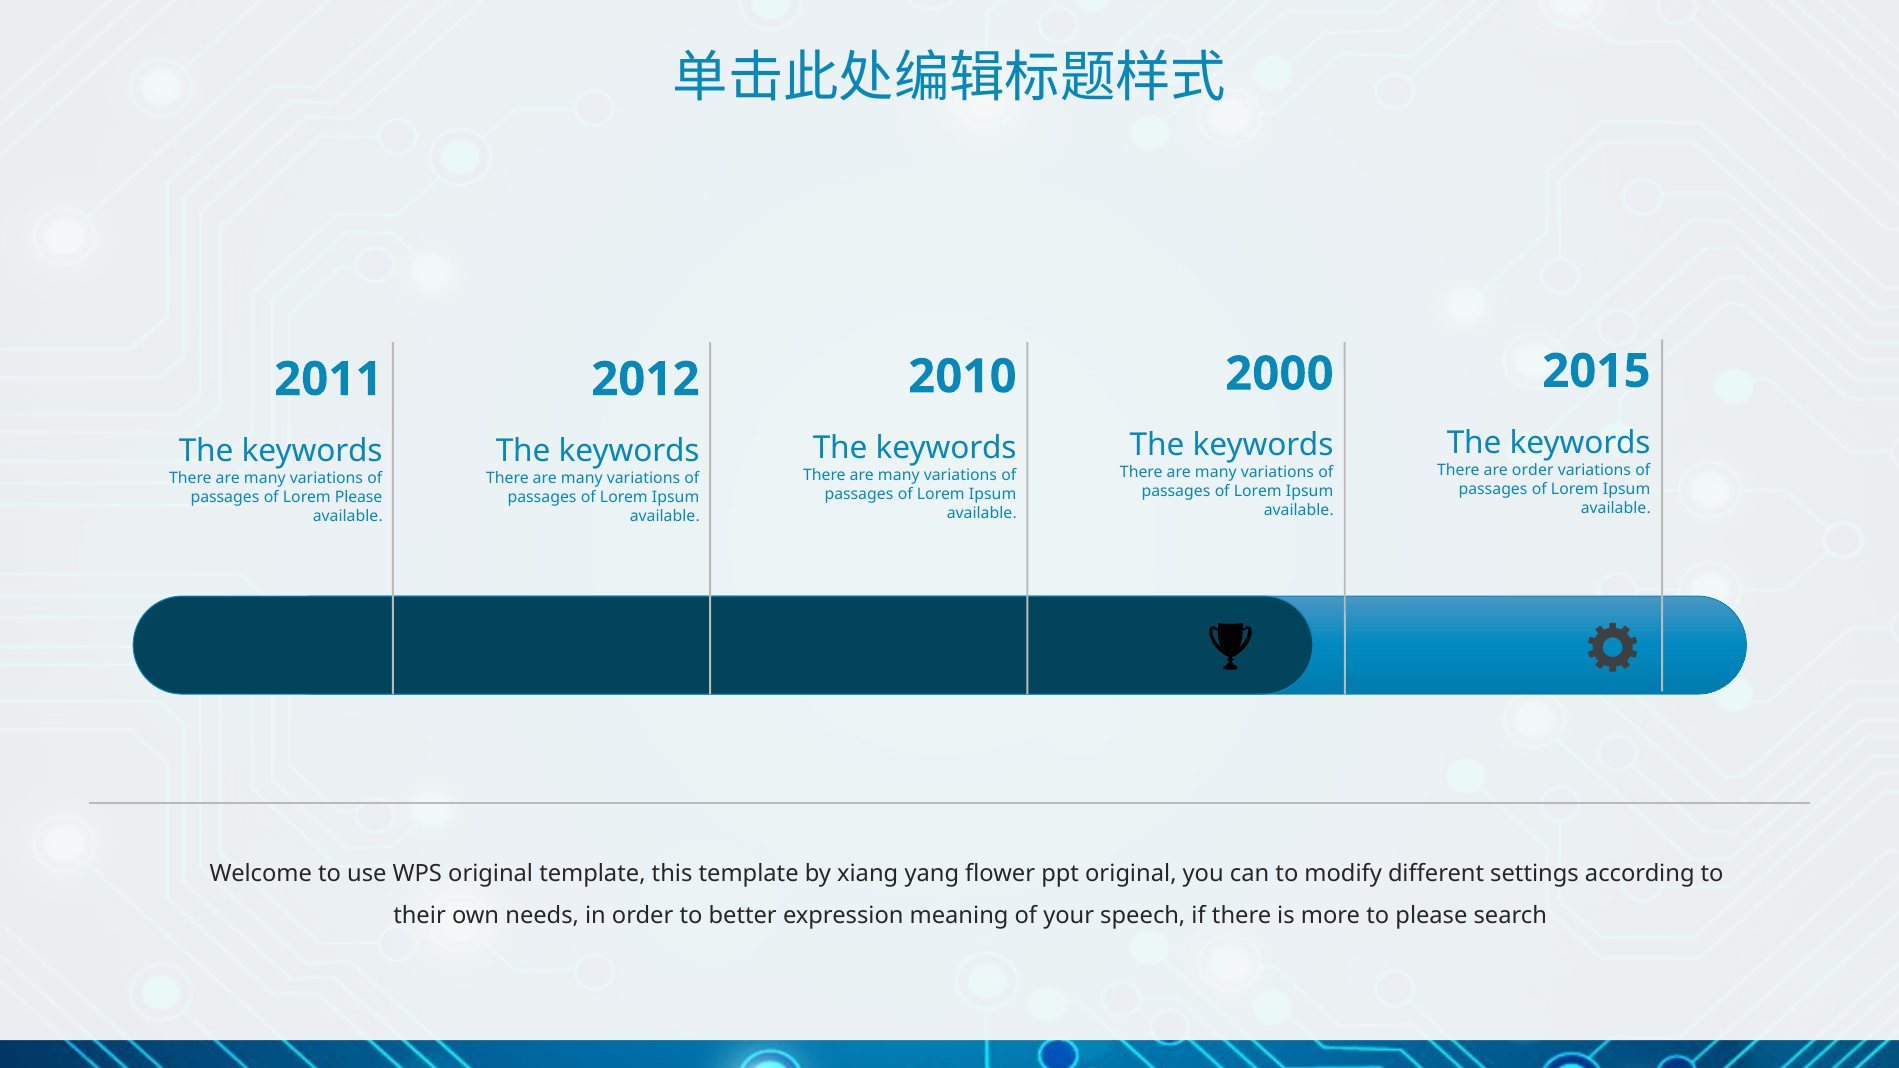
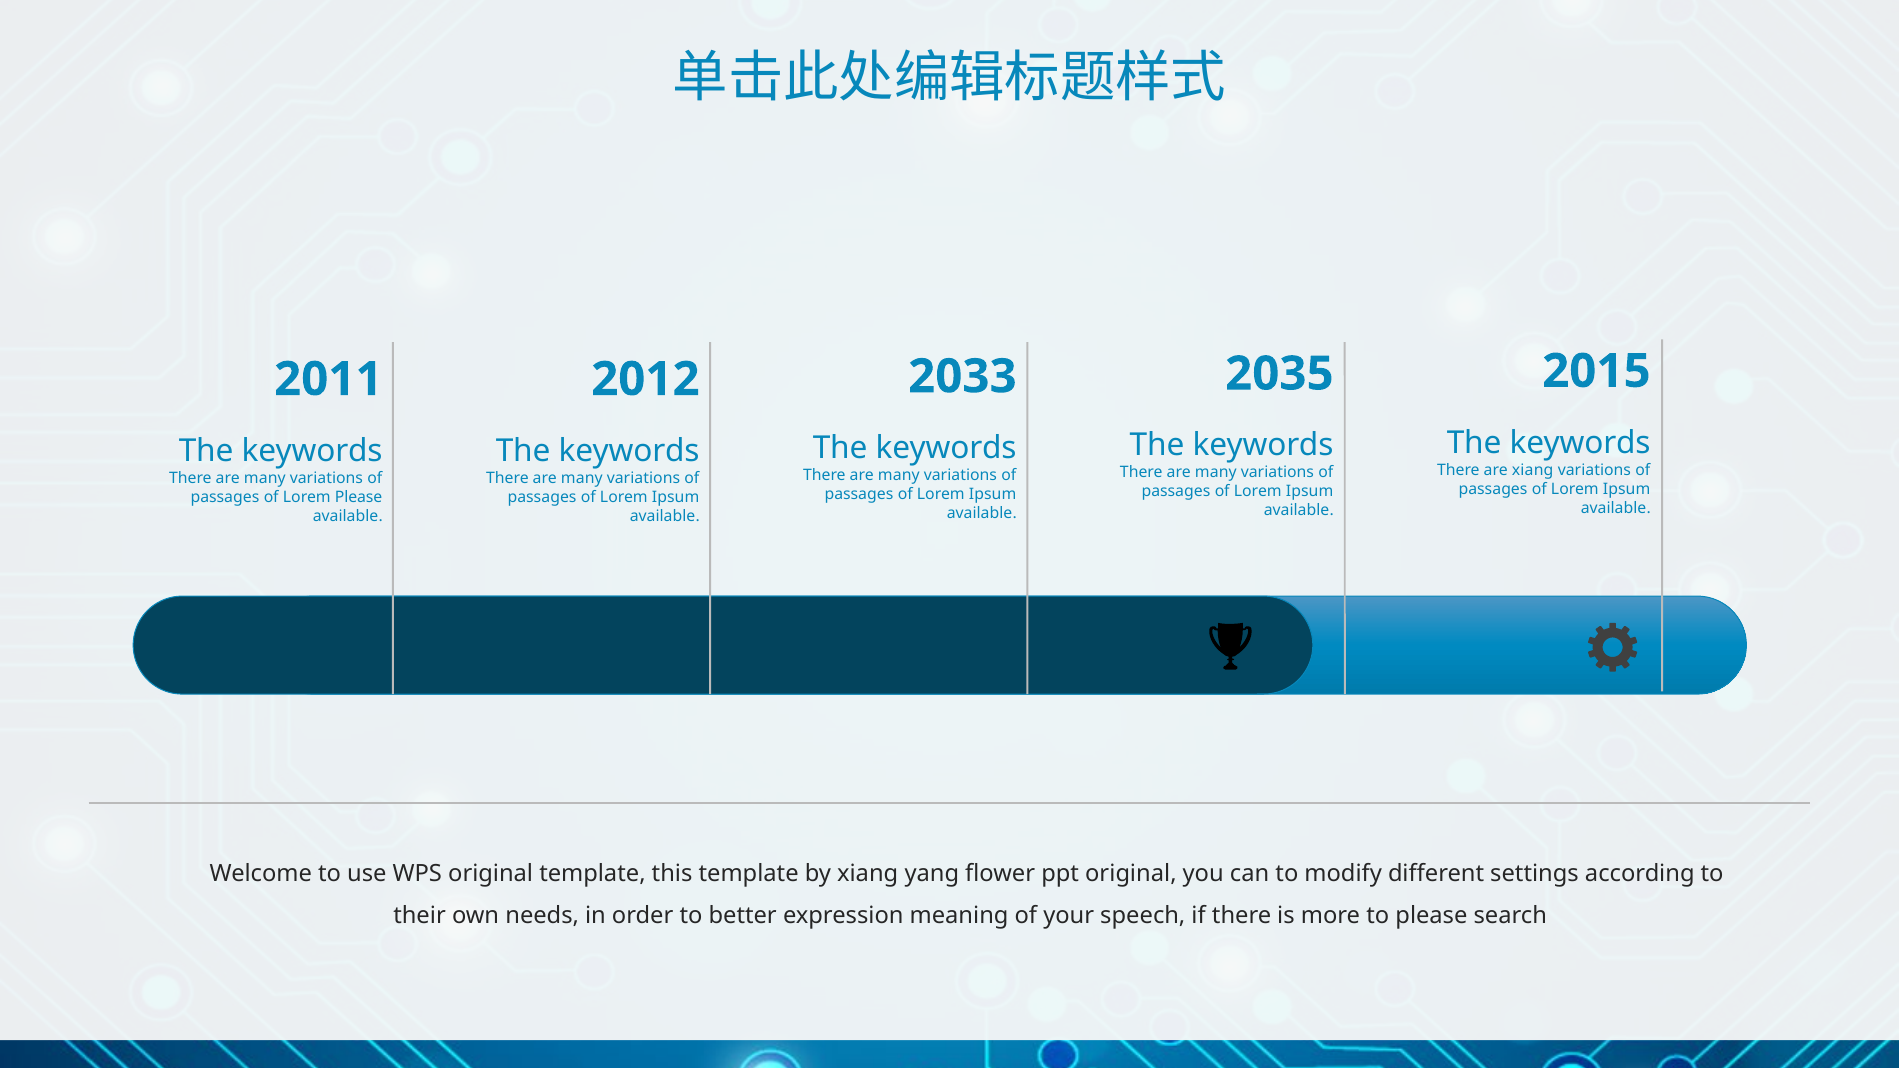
2000: 2000 -> 2035
2010: 2010 -> 2033
are order: order -> xiang
